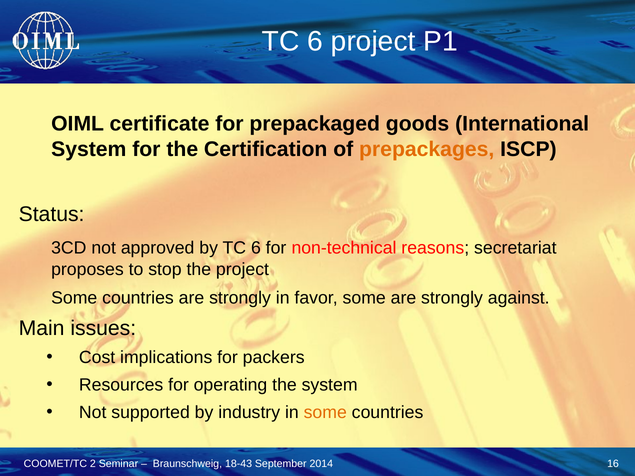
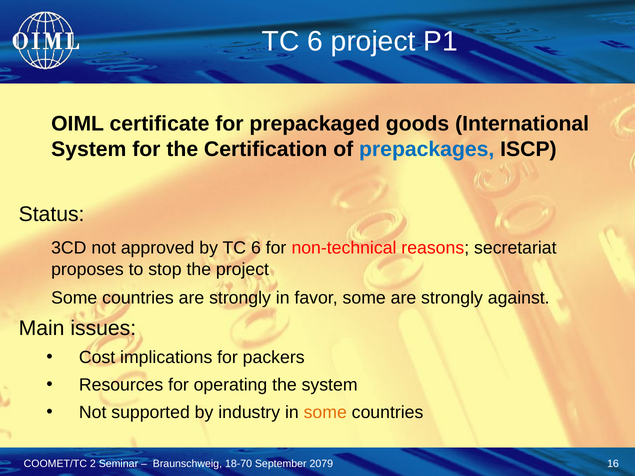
prepackages colour: orange -> blue
18-43: 18-43 -> 18-70
2014: 2014 -> 2079
